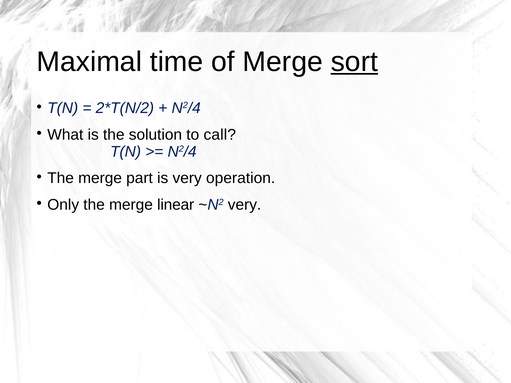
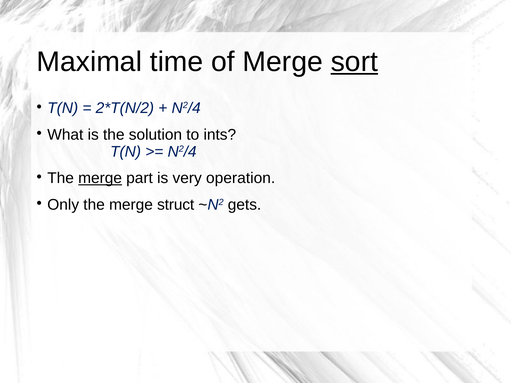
call: call -> ints
merge at (100, 178) underline: none -> present
linear: linear -> struct
~N2 very: very -> gets
